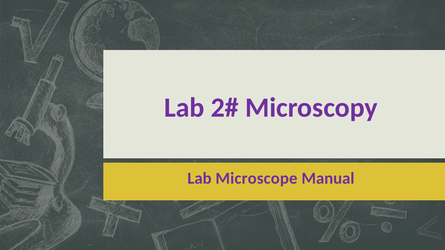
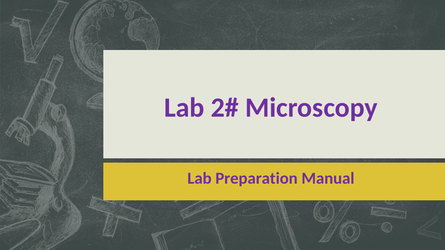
Microscope: Microscope -> Preparation
